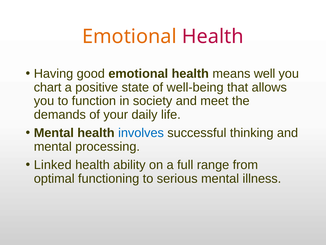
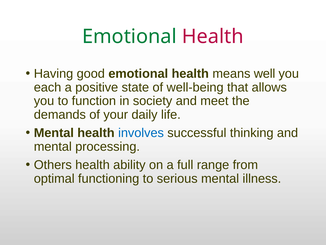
Emotional at (129, 37) colour: orange -> green
chart: chart -> each
Linked: Linked -> Others
